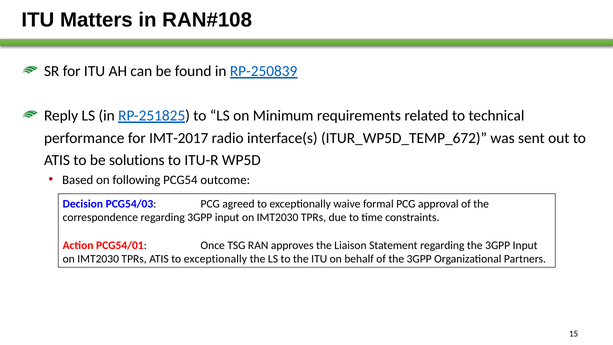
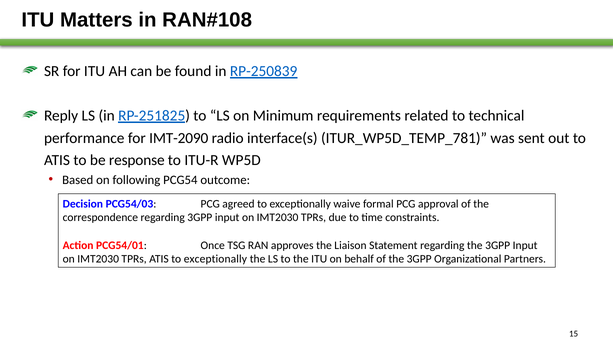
IMT-2017: IMT-2017 -> IMT-2090
ITUR_WP5D_TEMP_672: ITUR_WP5D_TEMP_672 -> ITUR_WP5D_TEMP_781
solutions: solutions -> response
